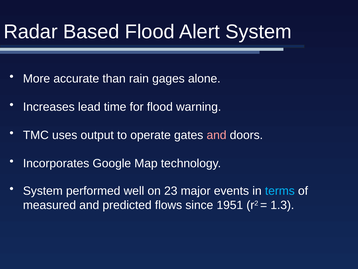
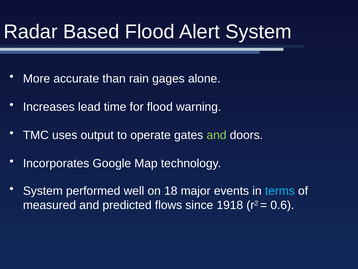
and at (217, 135) colour: pink -> light green
23: 23 -> 18
1951: 1951 -> 1918
1.3: 1.3 -> 0.6
